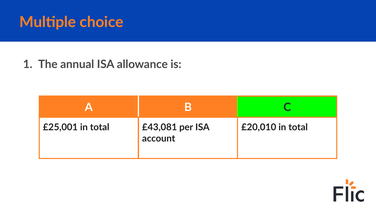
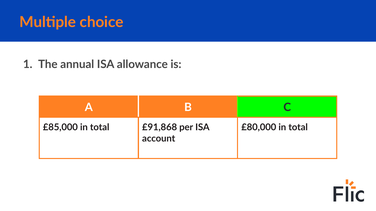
£25,001: £25,001 -> £85,000
£43,081: £43,081 -> £91,868
£20,010: £20,010 -> £80,000
